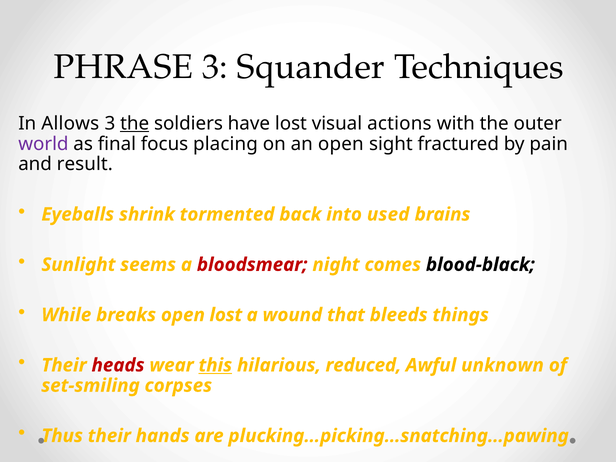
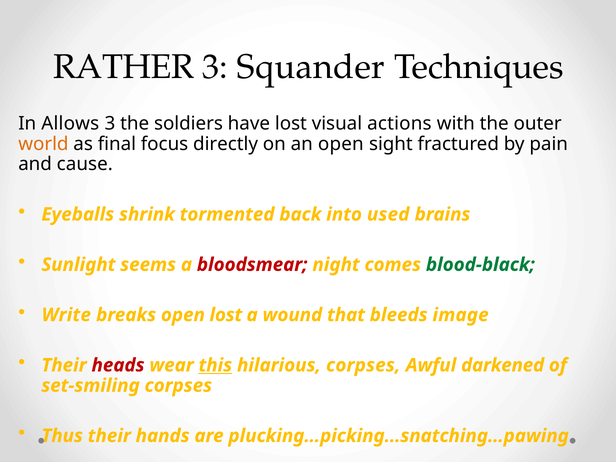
PHRASE: PHRASE -> RATHER
the at (135, 123) underline: present -> none
world colour: purple -> orange
placing: placing -> directly
result: result -> cause
blood-black colour: black -> green
While: While -> Write
things: things -> image
hilarious reduced: reduced -> corpses
unknown: unknown -> darkened
